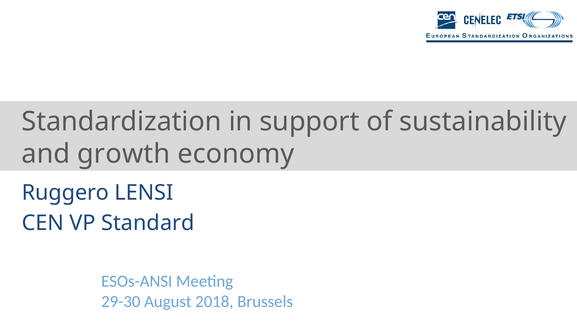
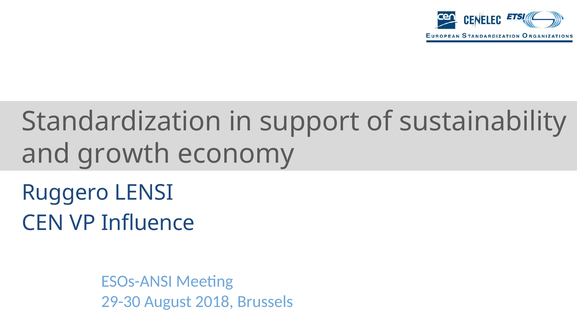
Standard: Standard -> Influence
